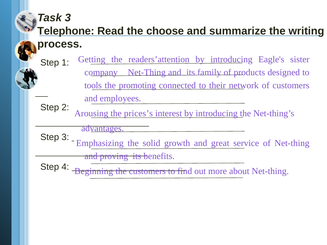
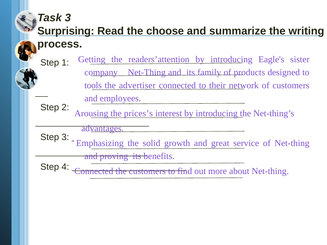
Telephone: Telephone -> Surprising
promoting: promoting -> advertiser
Beginning at (94, 171): Beginning -> Connected
